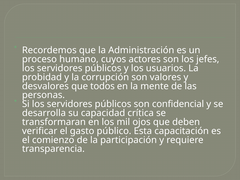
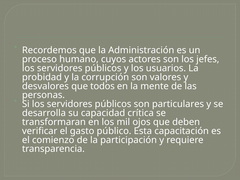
confidencial: confidencial -> particulares
